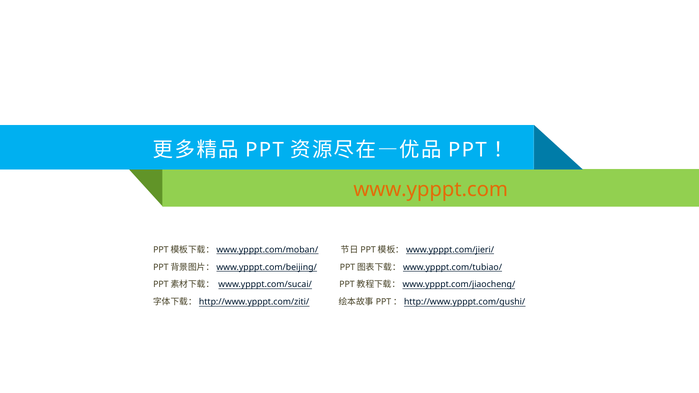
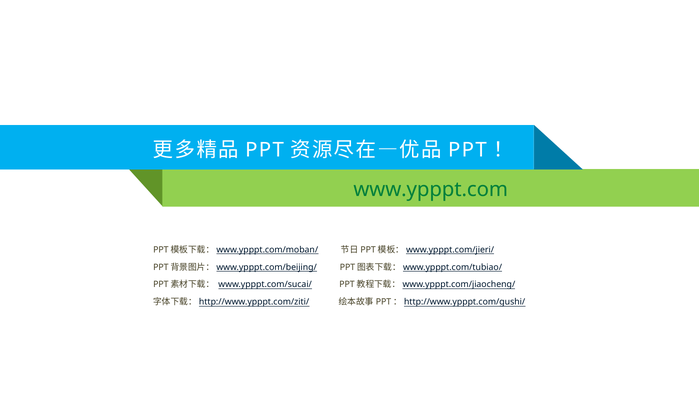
www.ypppt.com colour: orange -> green
